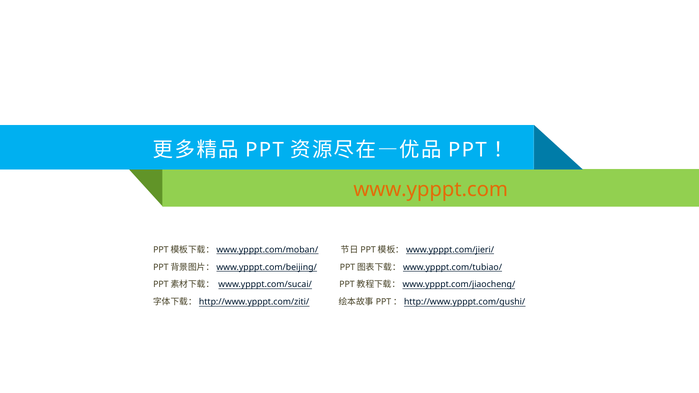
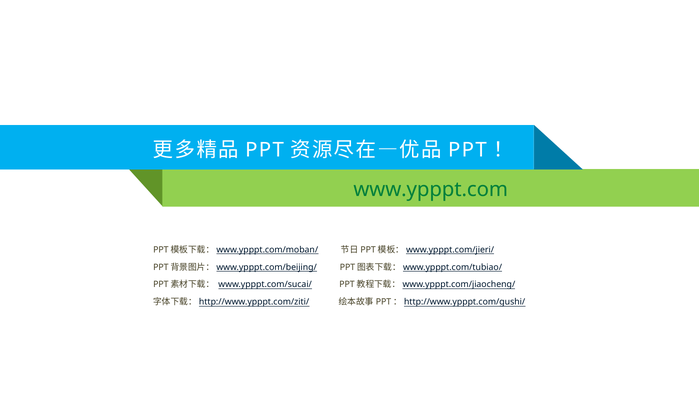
www.ypppt.com colour: orange -> green
